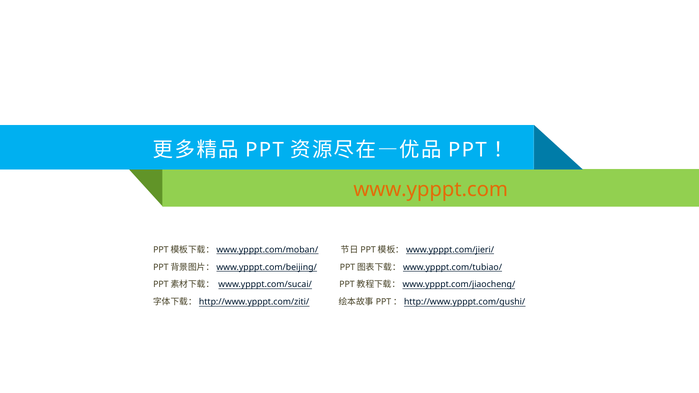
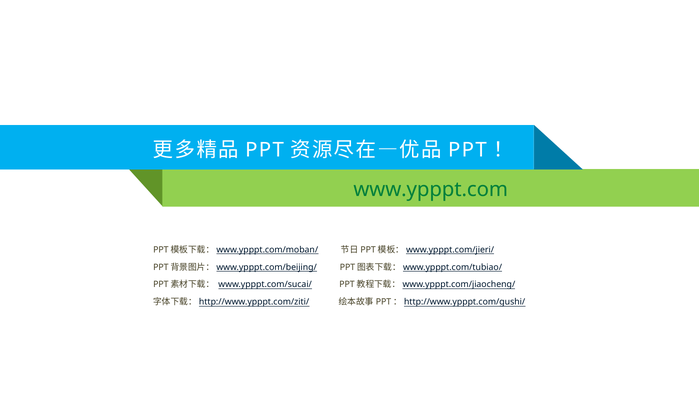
www.ypppt.com colour: orange -> green
